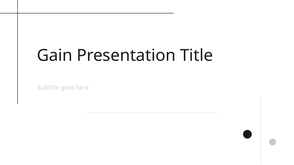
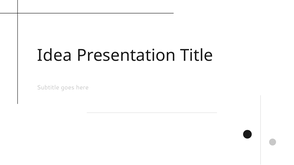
Gain: Gain -> Idea
